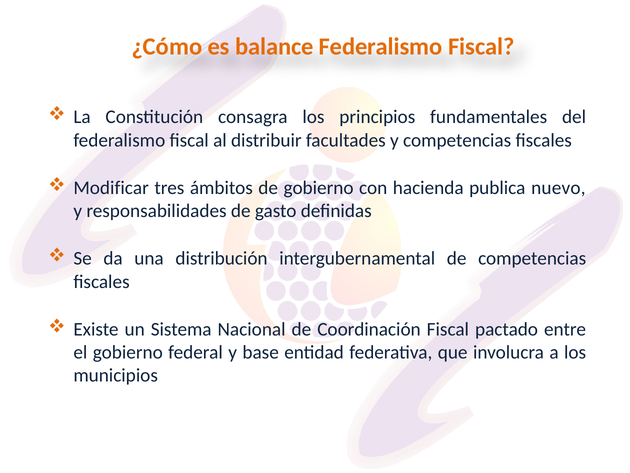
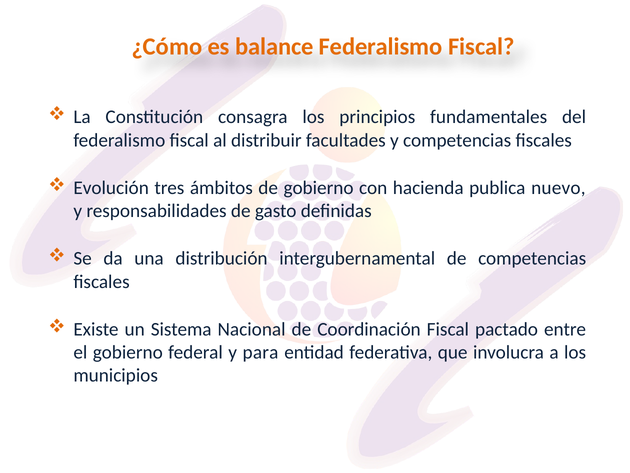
Modificar: Modificar -> Evolución
base: base -> para
